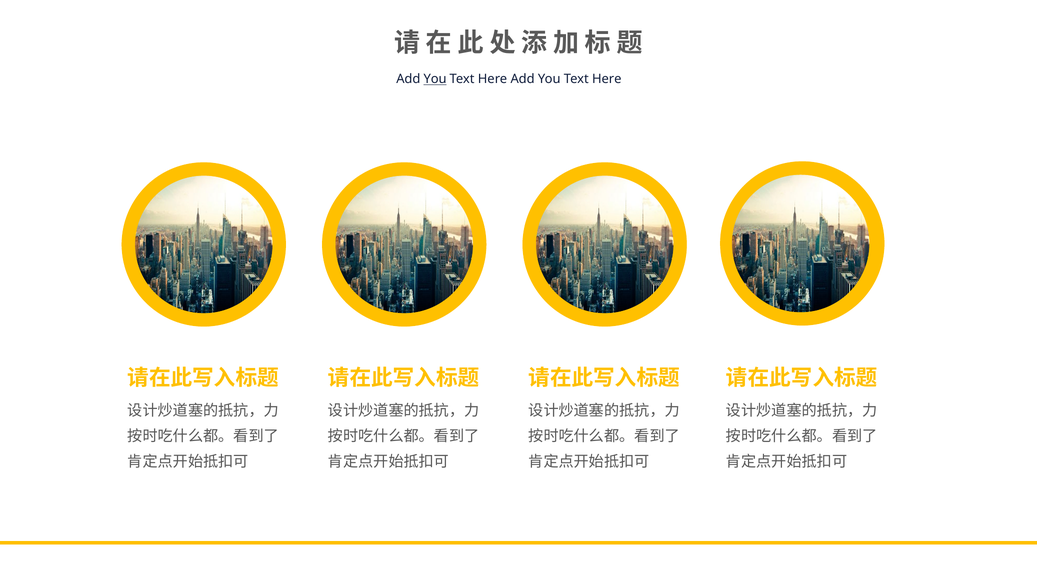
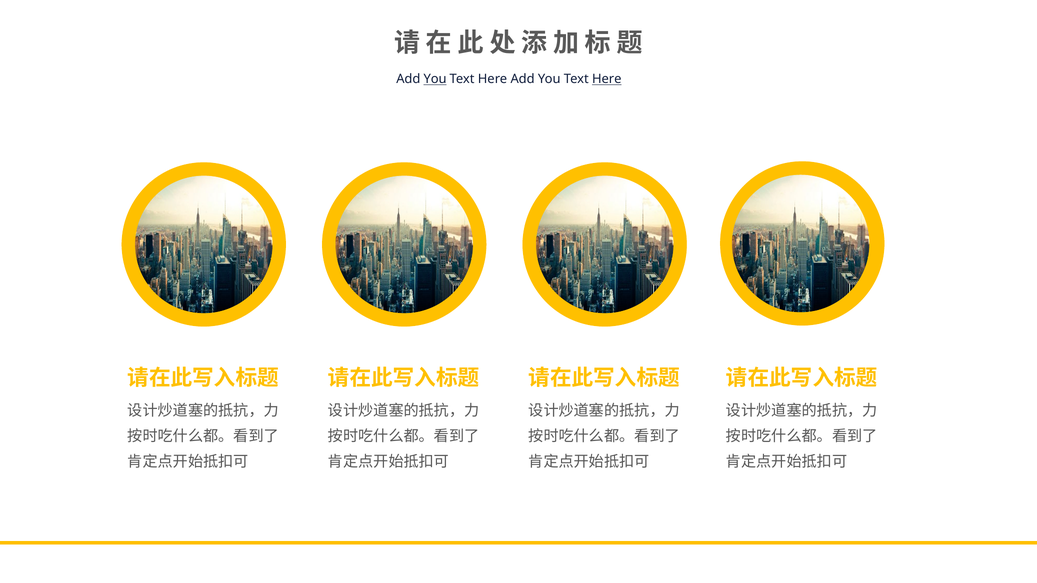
Here at (607, 79) underline: none -> present
